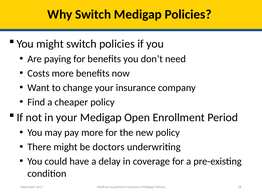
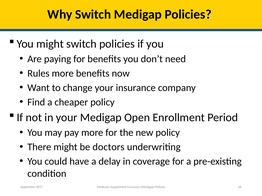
Costs: Costs -> Rules
